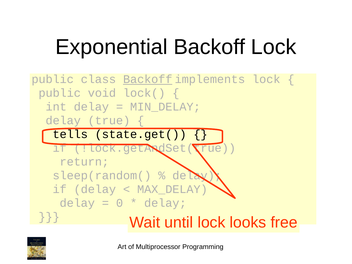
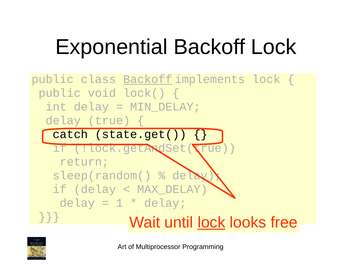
tells: tells -> catch
0: 0 -> 1
lock at (211, 223) underline: none -> present
